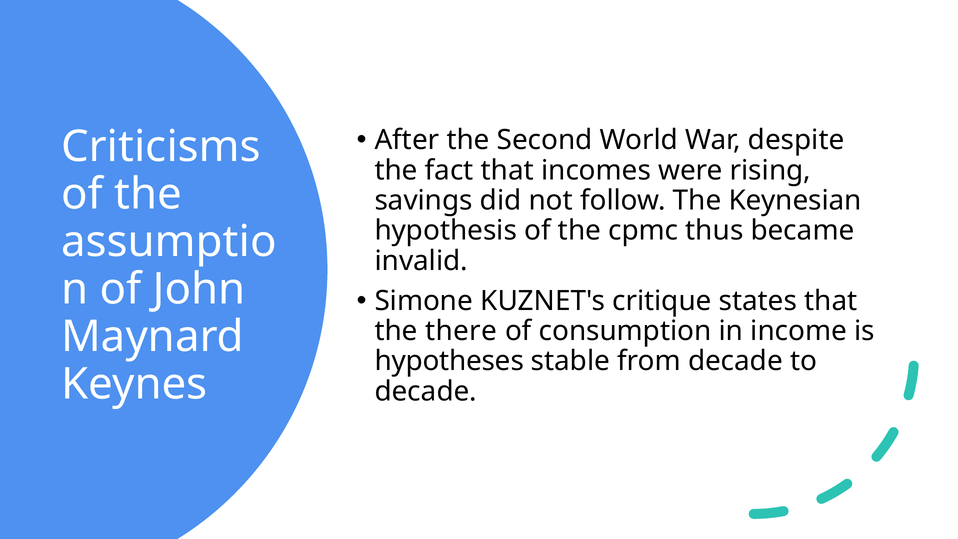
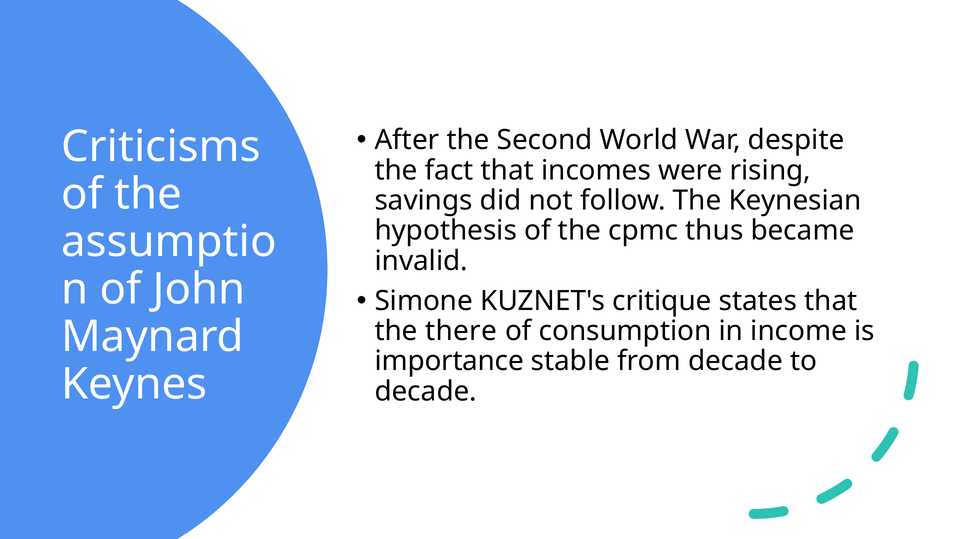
hypotheses: hypotheses -> importance
